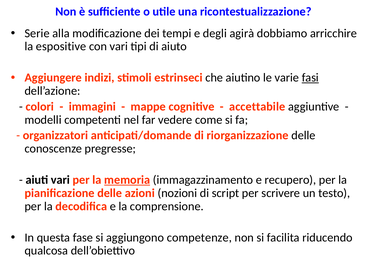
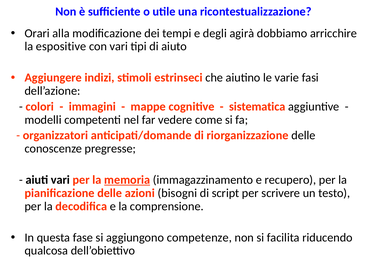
Serie: Serie -> Orari
fasi underline: present -> none
accettabile: accettabile -> sistematica
nozioni: nozioni -> bisogni
